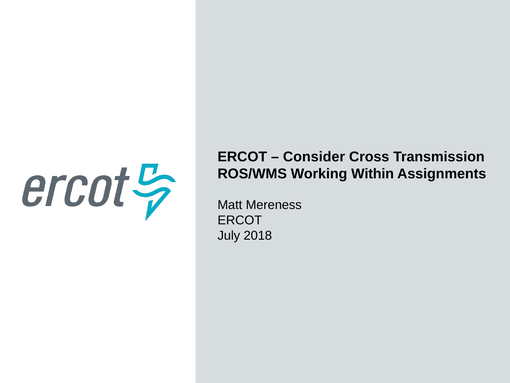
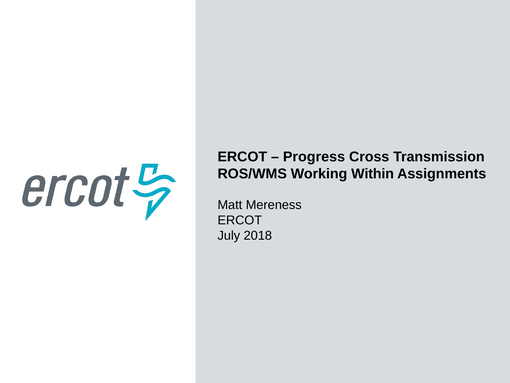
Consider: Consider -> Progress
